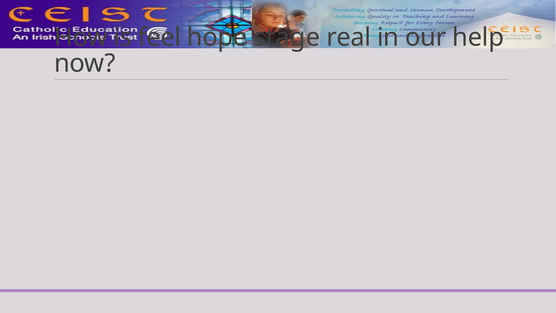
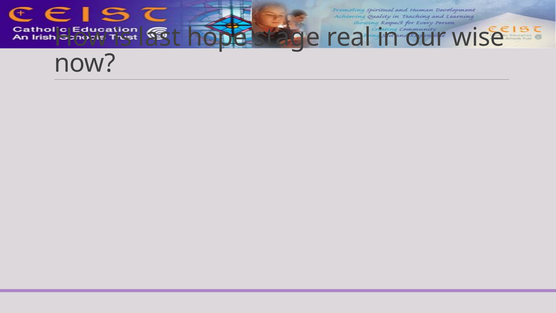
feel: feel -> last
help: help -> wise
